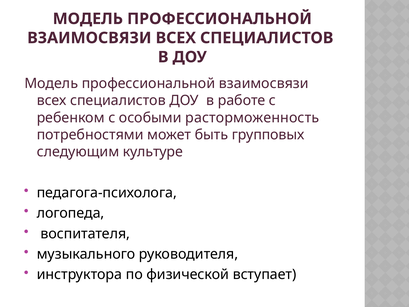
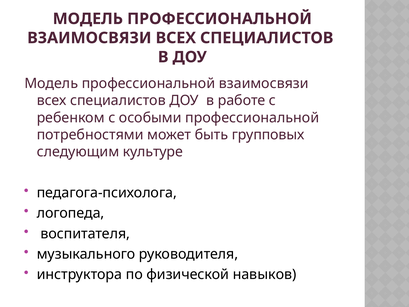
особыми расторможенность: расторможенность -> профессиональной
вступает: вступает -> навыков
